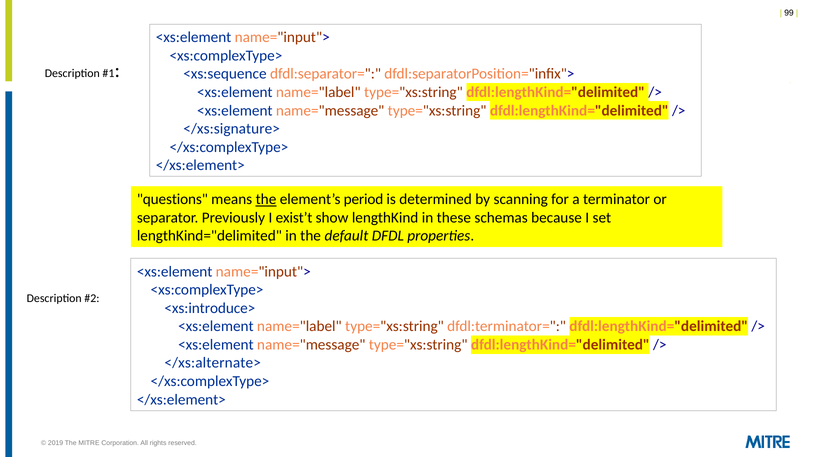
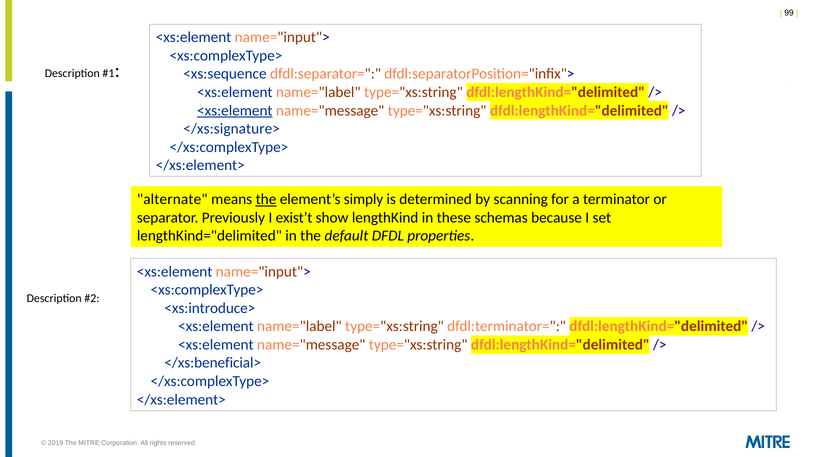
<xs:element at (235, 111) underline: none -> present
questions: questions -> alternate
period: period -> simply
</xs:alternate>: </xs:alternate> -> </xs:beneficial>
